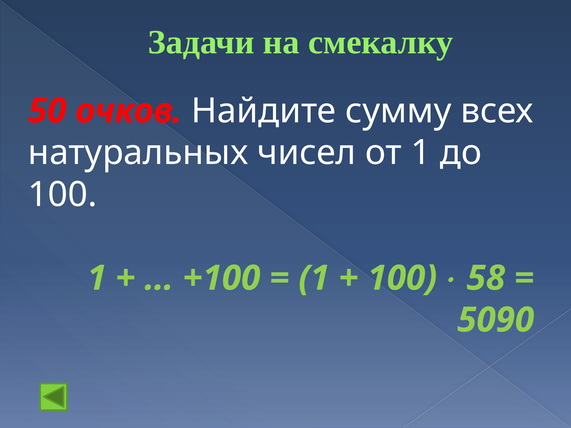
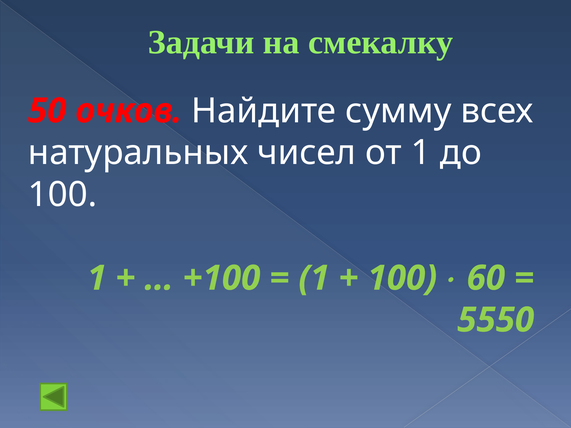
58: 58 -> 60
5090: 5090 -> 5550
